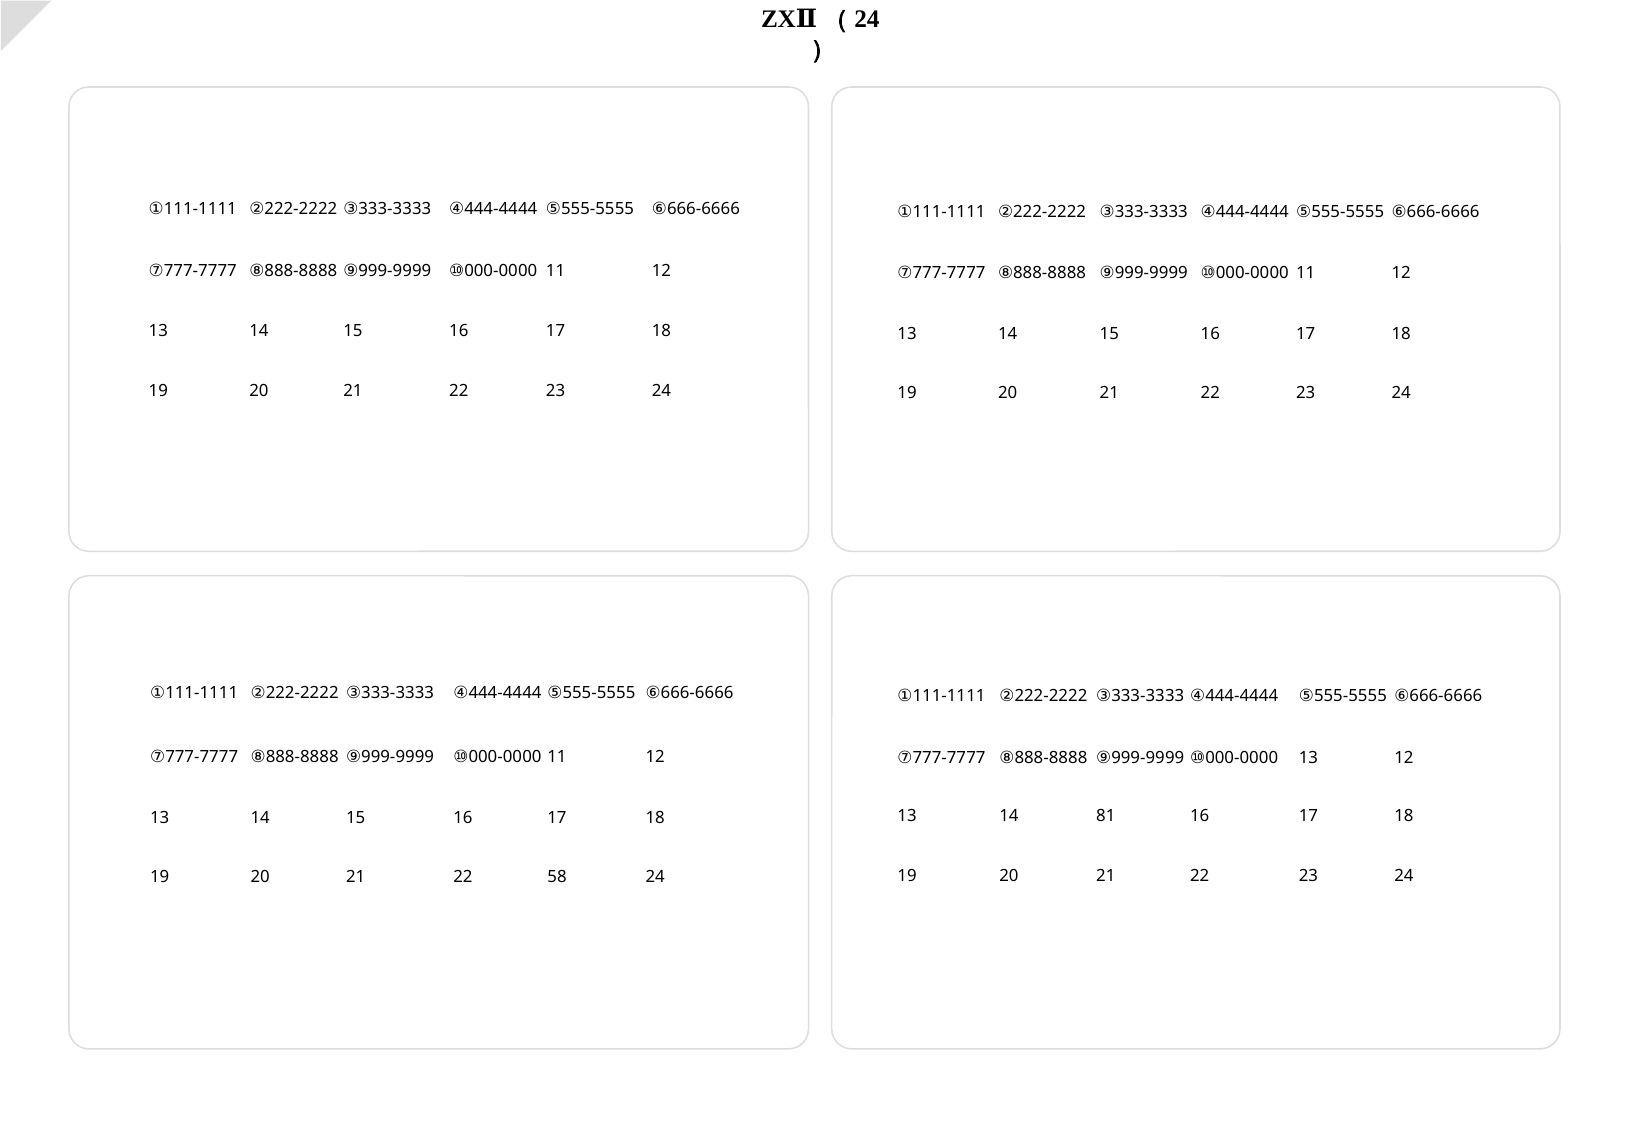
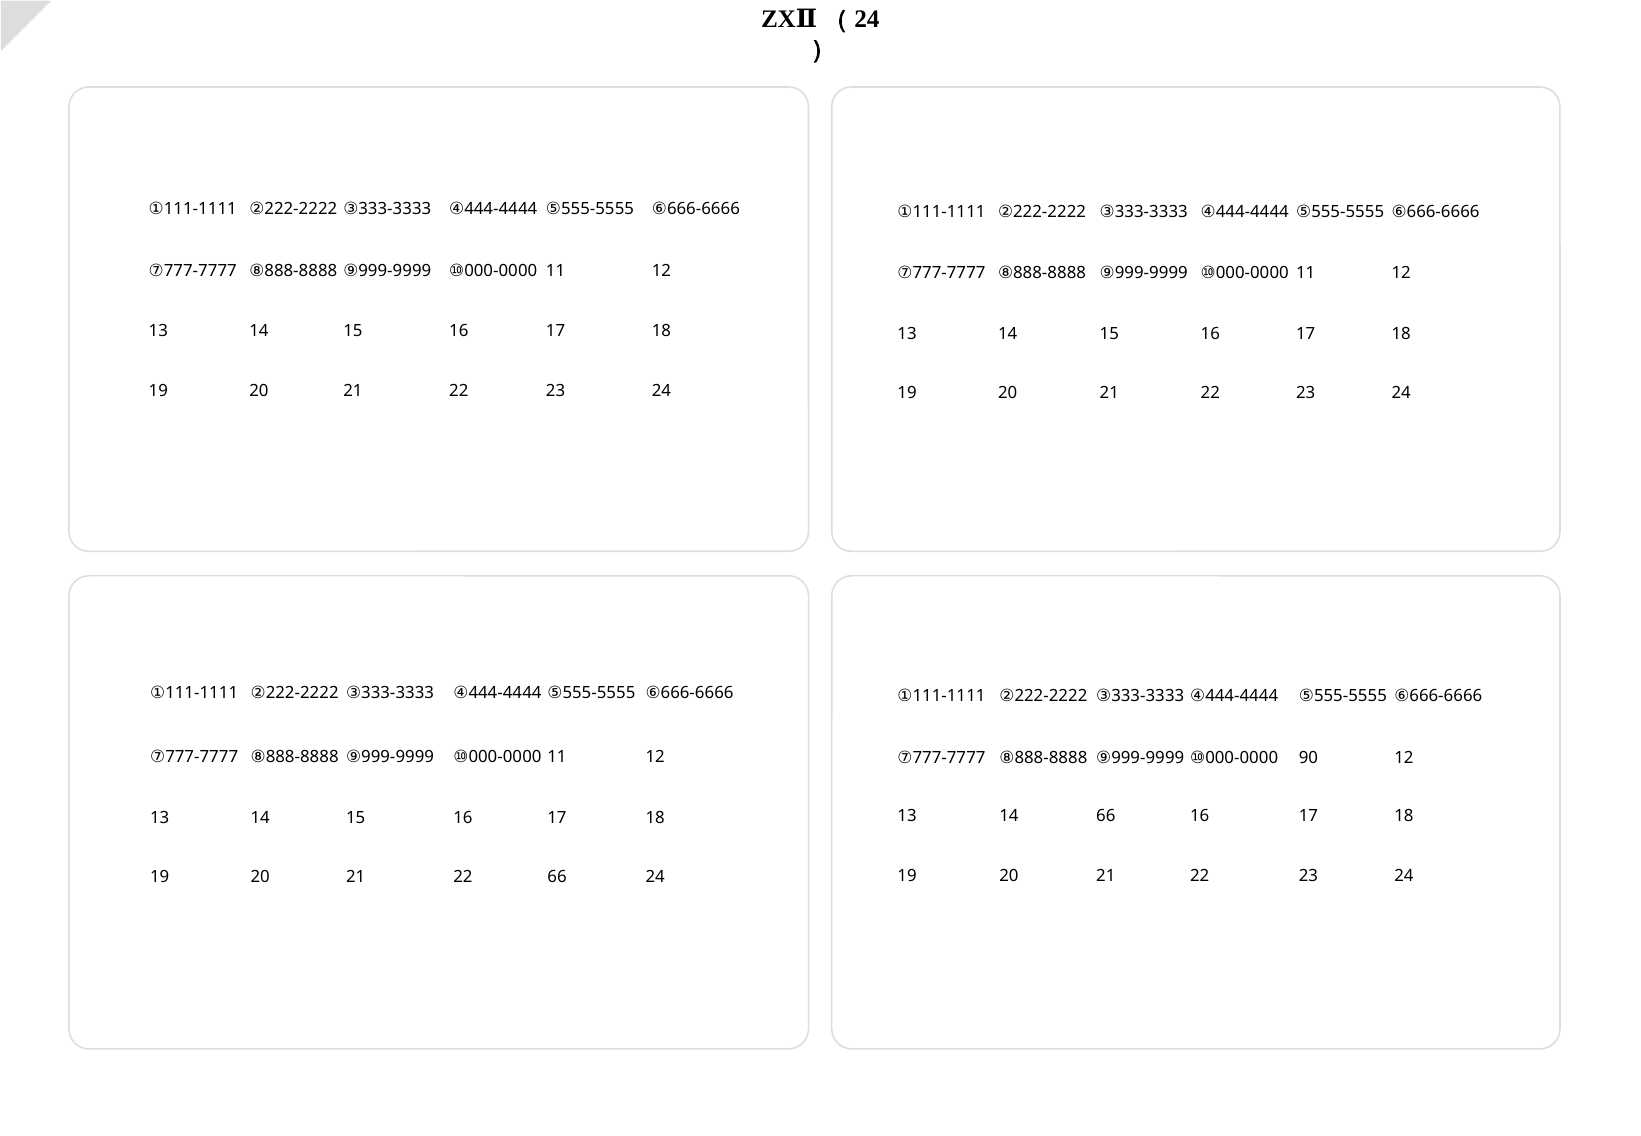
⑩000-0000 13: 13 -> 90
14 81: 81 -> 66
22 58: 58 -> 66
